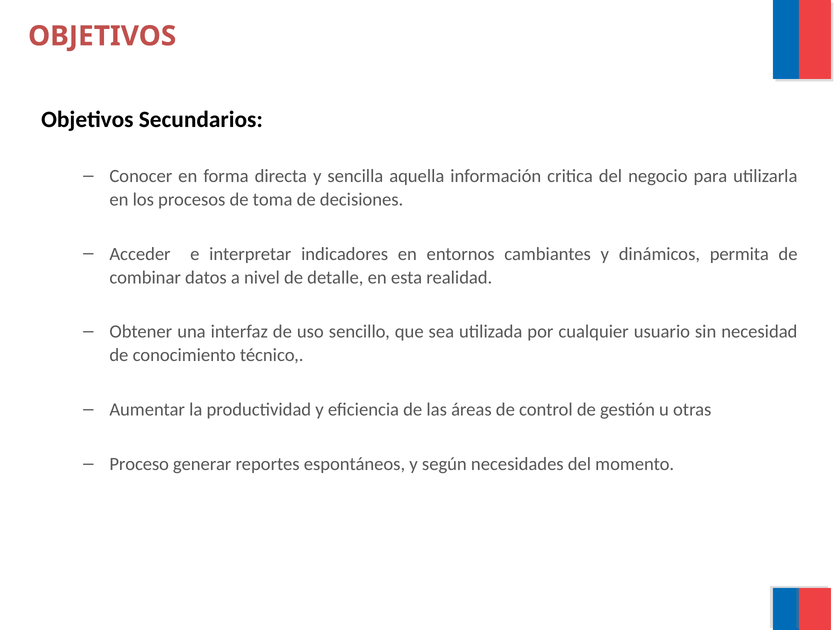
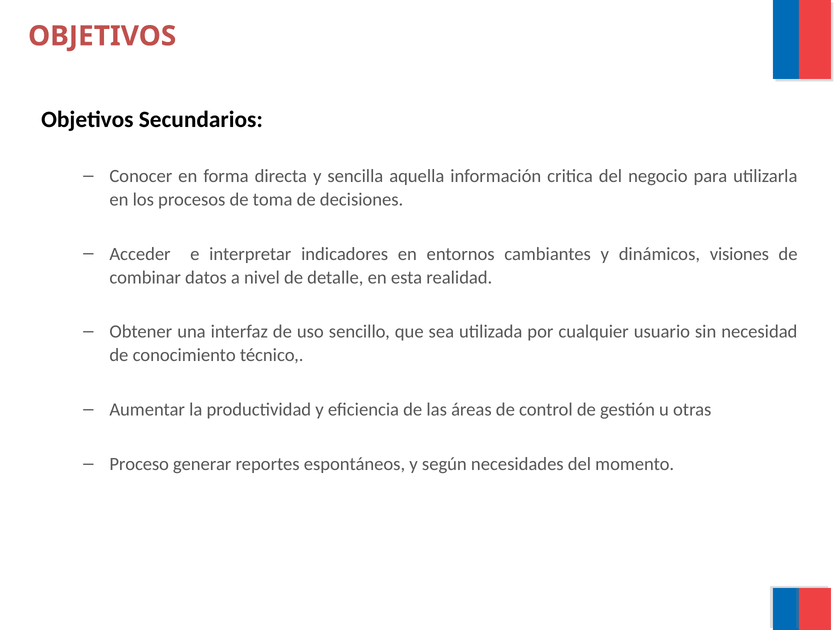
permita: permita -> visiones
